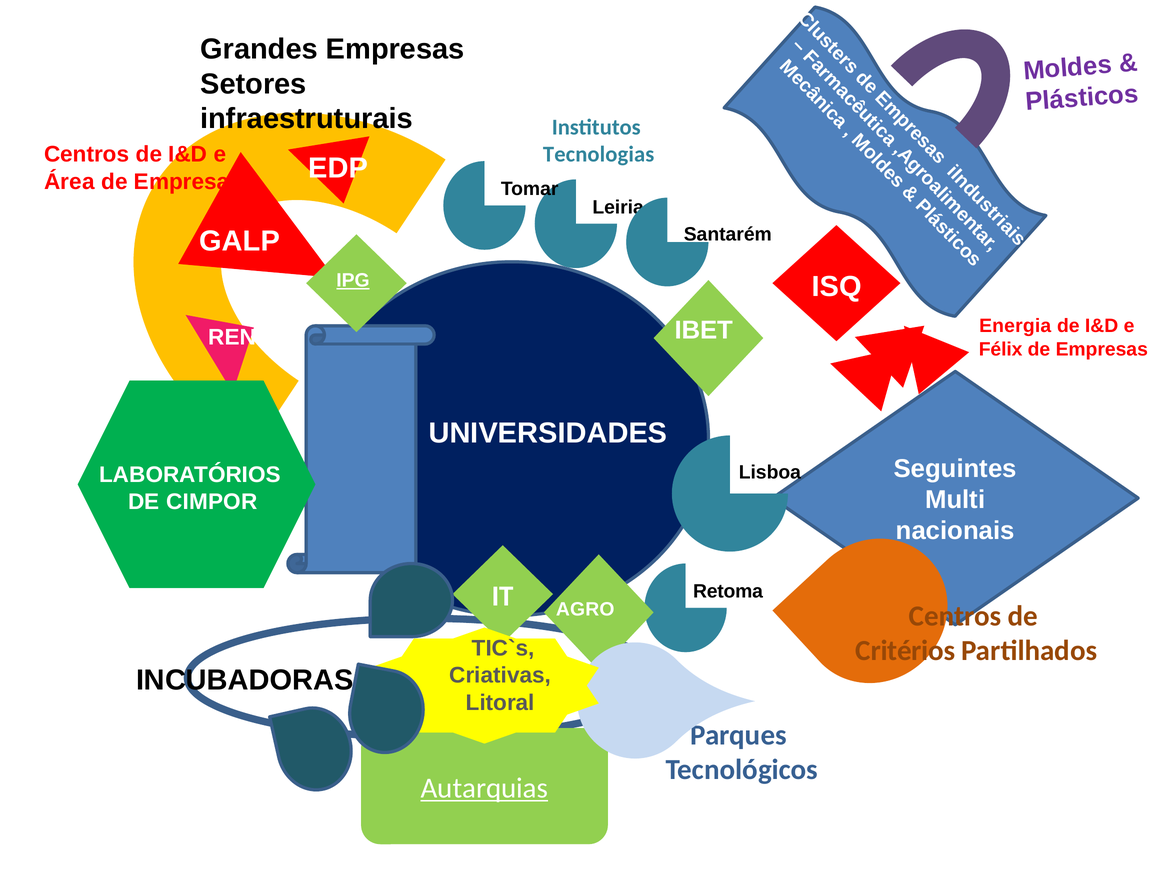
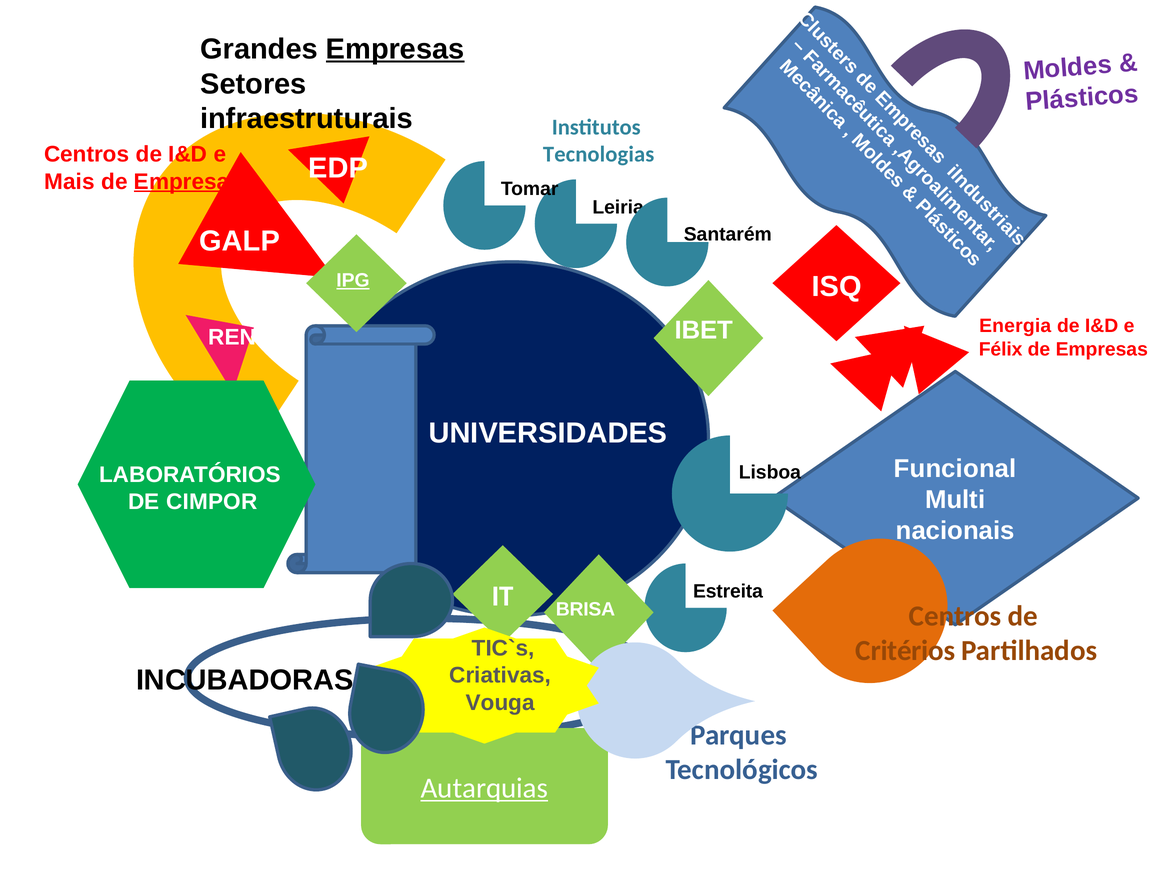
Empresas at (395, 49) underline: none -> present
Área: Área -> Mais
Empresas at (188, 182) underline: none -> present
Seguintes: Seguintes -> Funcional
Retoma: Retoma -> Estreita
AGRO: AGRO -> BRISA
Litoral: Litoral -> Vouga
